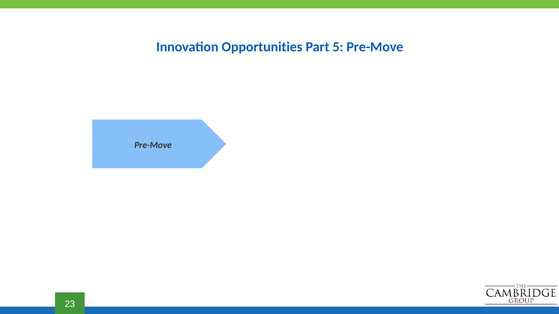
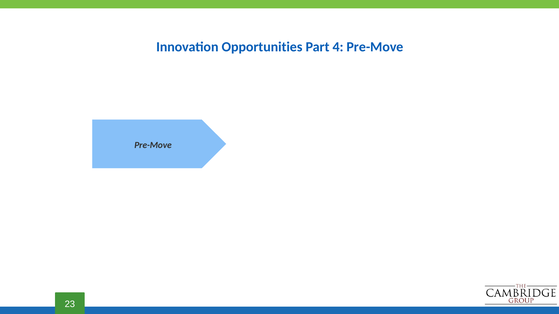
5: 5 -> 4
